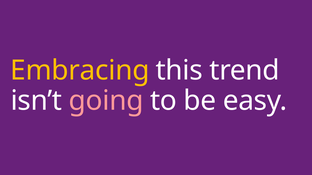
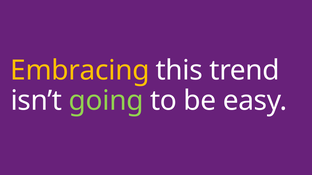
going colour: pink -> light green
